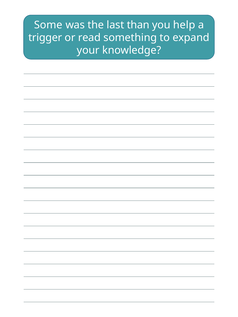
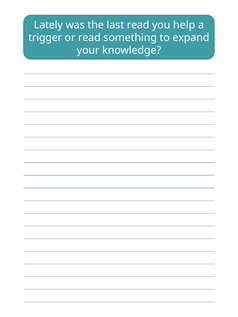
Some: Some -> Lately
last than: than -> read
